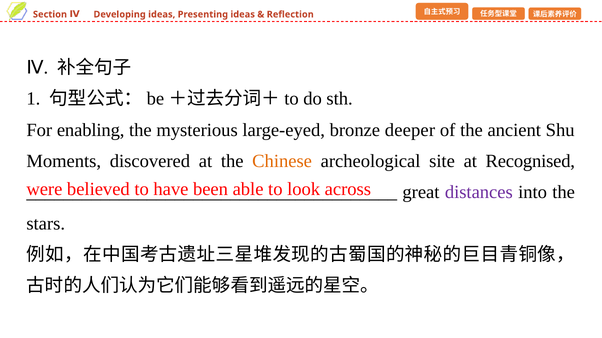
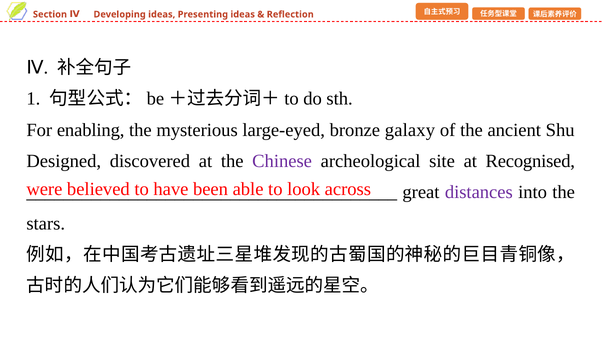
deeper: deeper -> galaxy
Moments: Moments -> Designed
Chinese colour: orange -> purple
